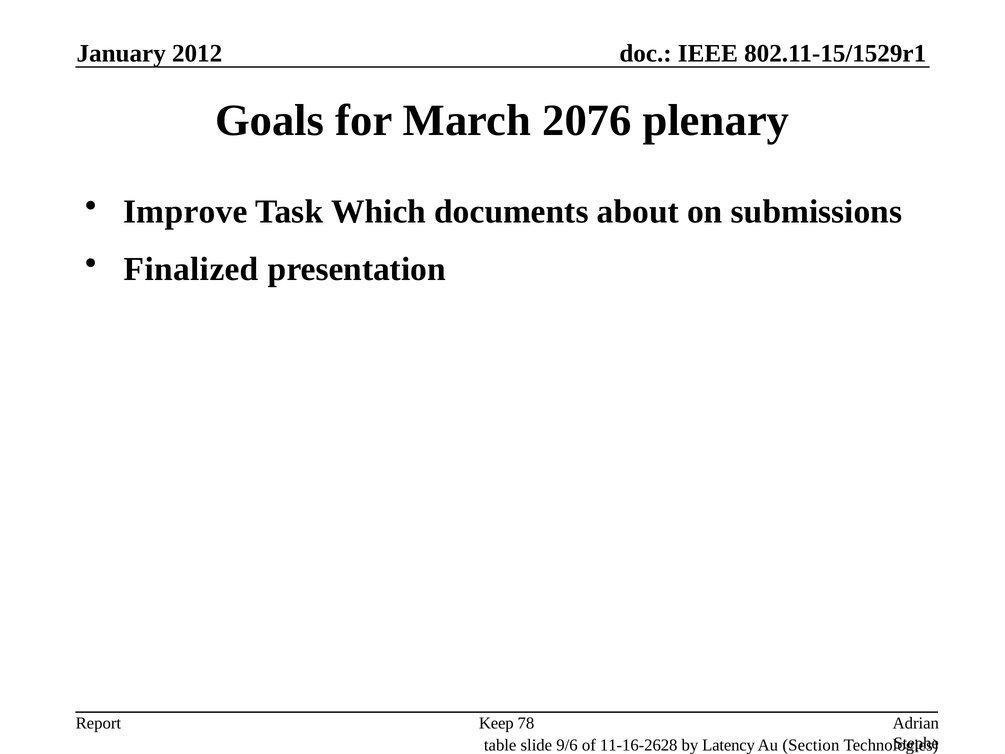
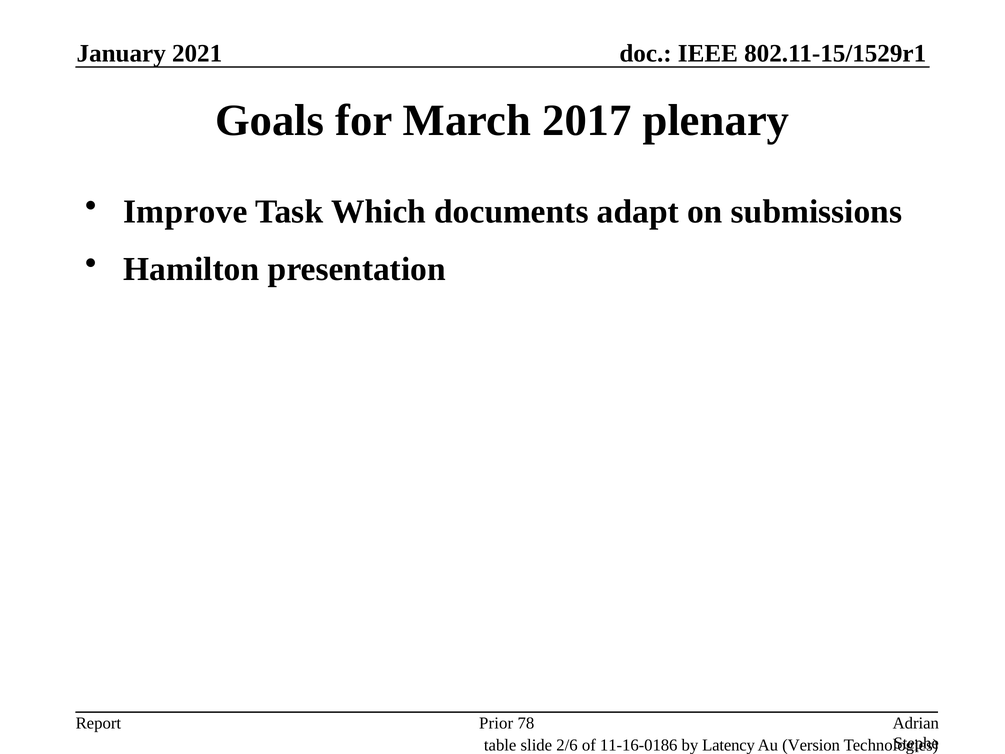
2012: 2012 -> 2021
2076: 2076 -> 2017
about: about -> adapt
Finalized: Finalized -> Hamilton
Keep: Keep -> Prior
9/6: 9/6 -> 2/6
11-16-2628: 11-16-2628 -> 11-16-0186
Section: Section -> Version
